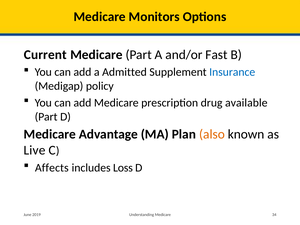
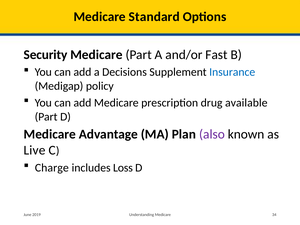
Monitors: Monitors -> Standard
Current: Current -> Security
Admitted: Admitted -> Decisions
also colour: orange -> purple
Affects: Affects -> Charge
